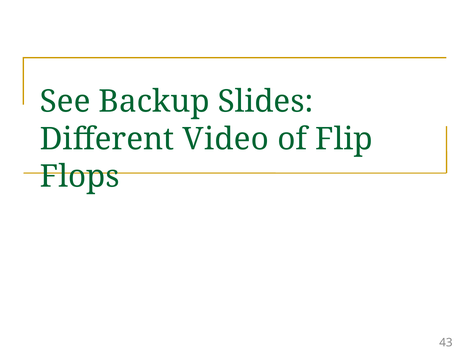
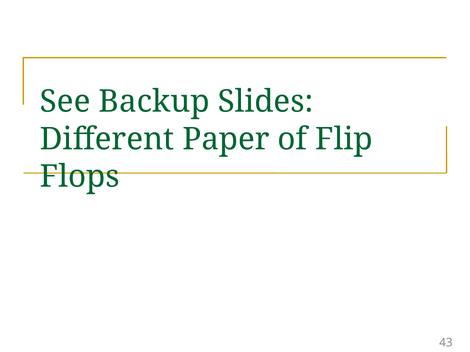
Video: Video -> Paper
